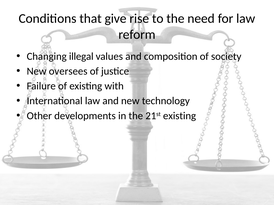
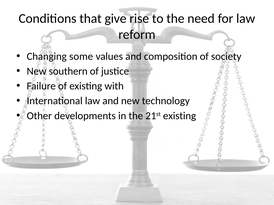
illegal: illegal -> some
oversees: oversees -> southern
